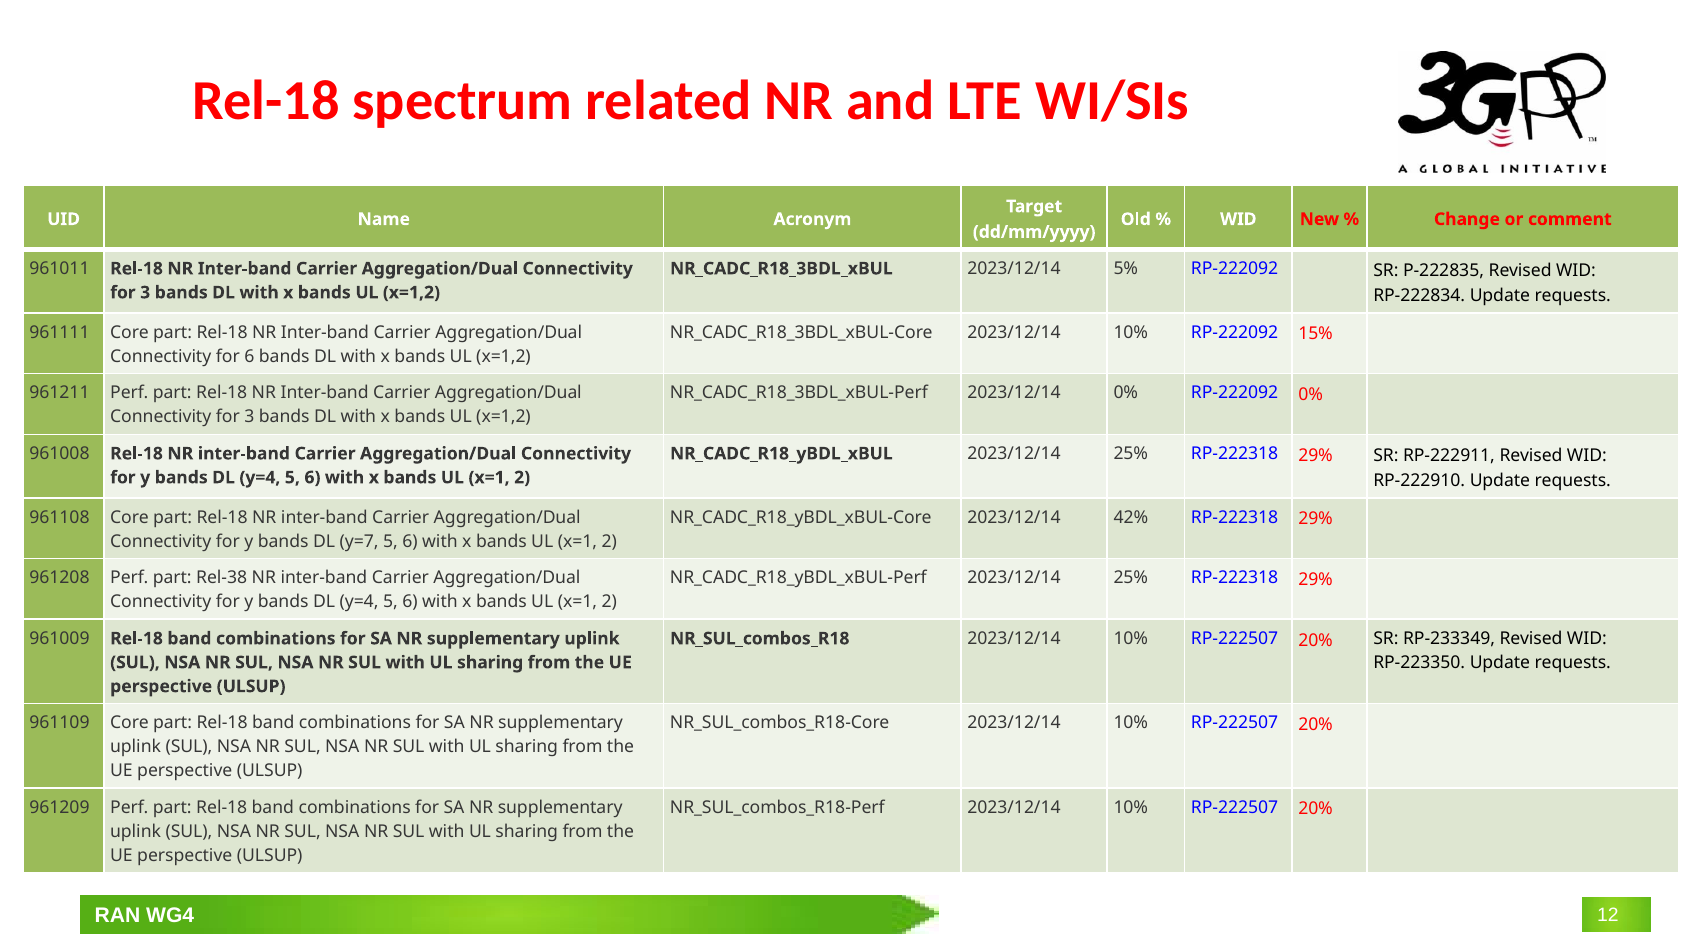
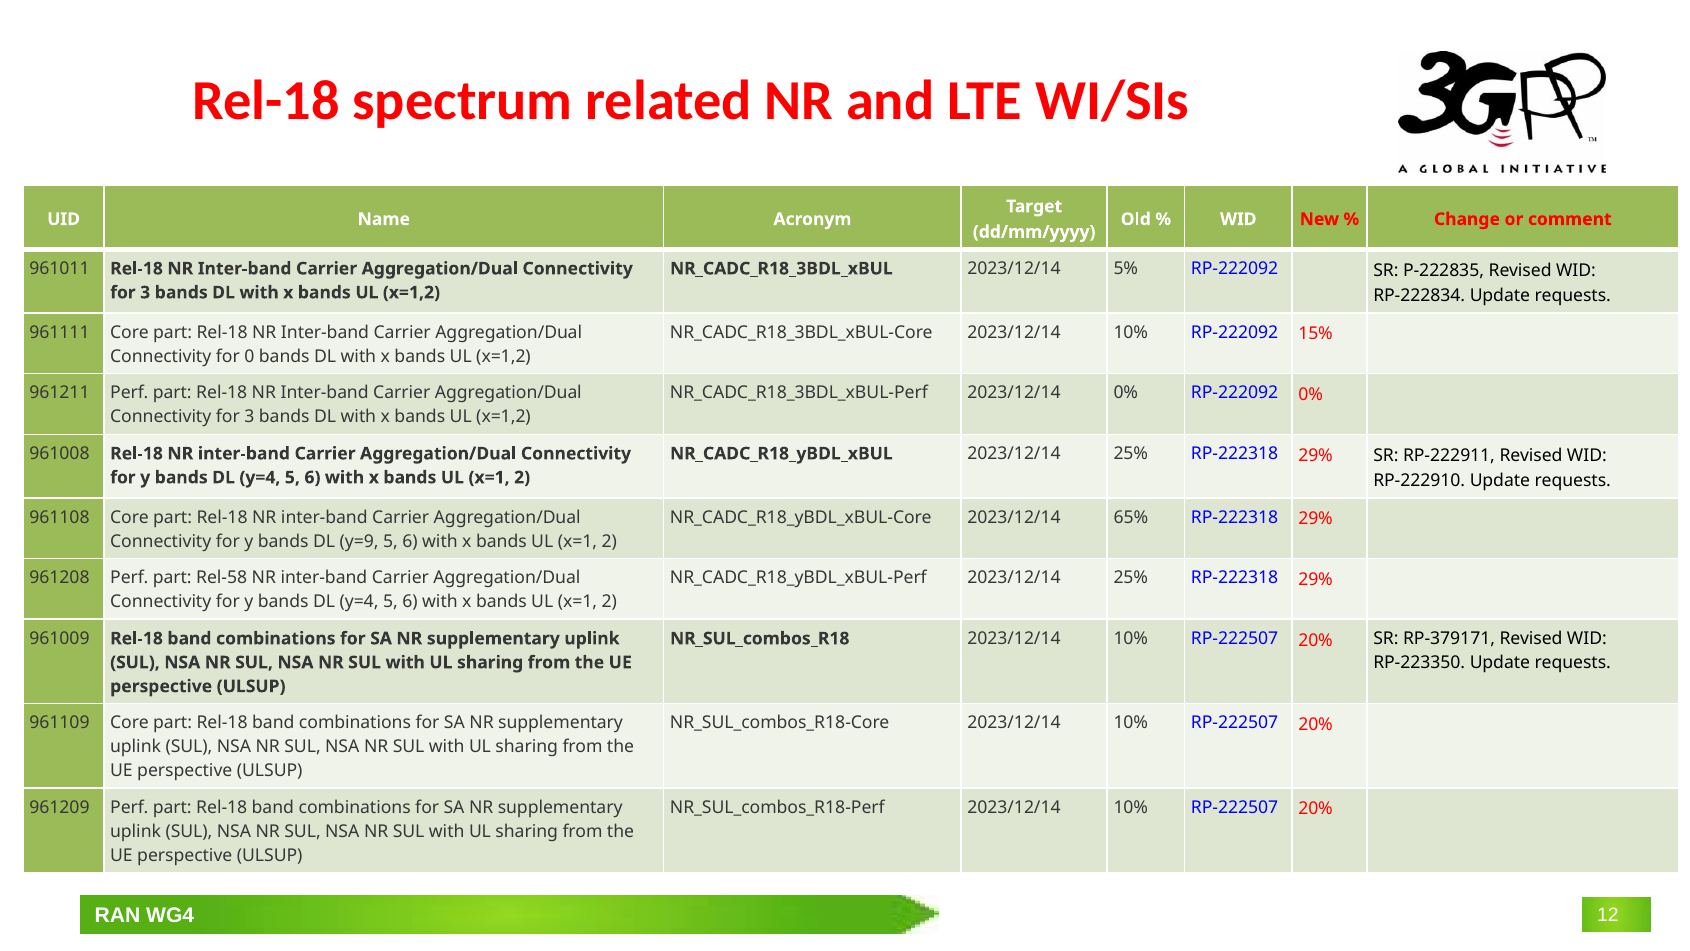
for 6: 6 -> 0
42%: 42% -> 65%
y=7: y=7 -> y=9
Rel-38: Rel-38 -> Rel-58
RP‑233349: RP‑233349 -> RP‑379171
